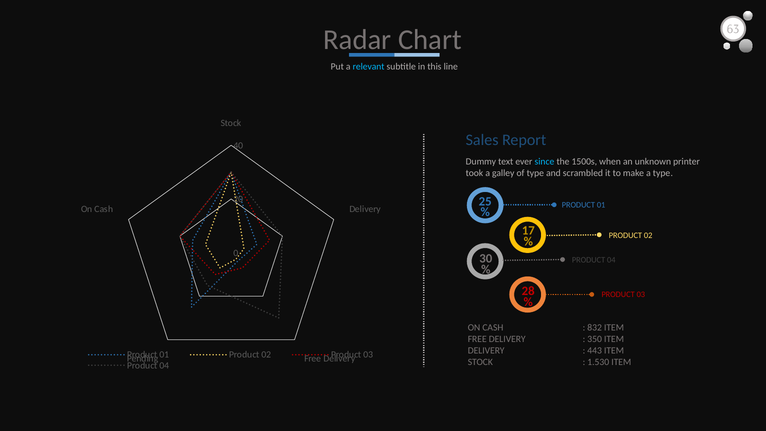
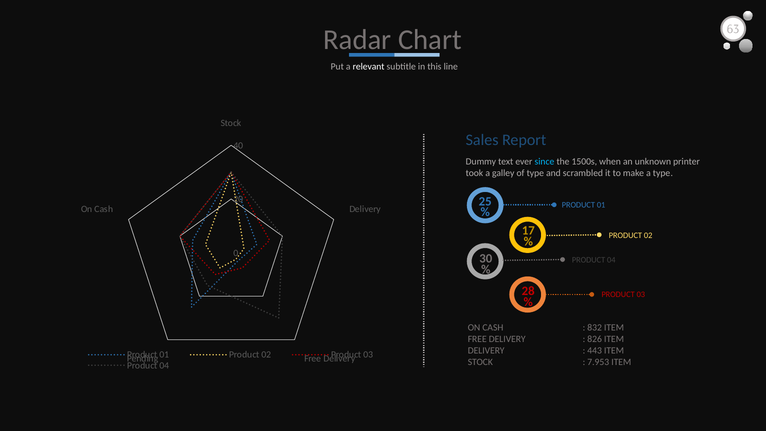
relevant colour: light blue -> white
350: 350 -> 826
1.530: 1.530 -> 7.953
